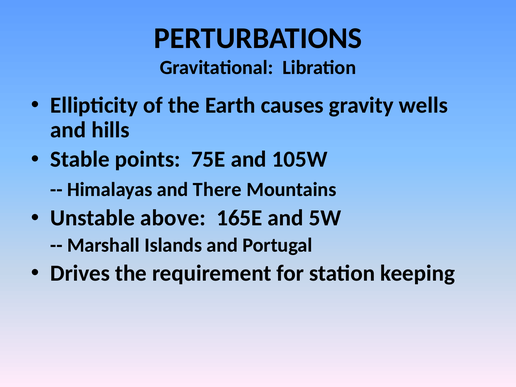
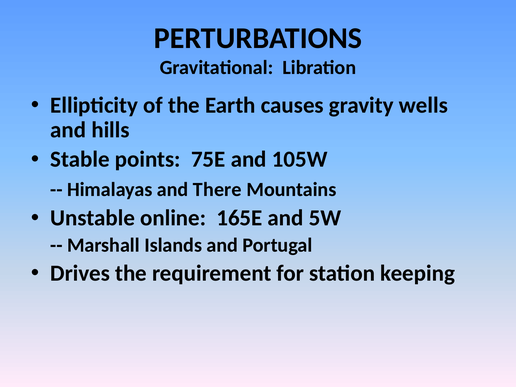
above: above -> online
